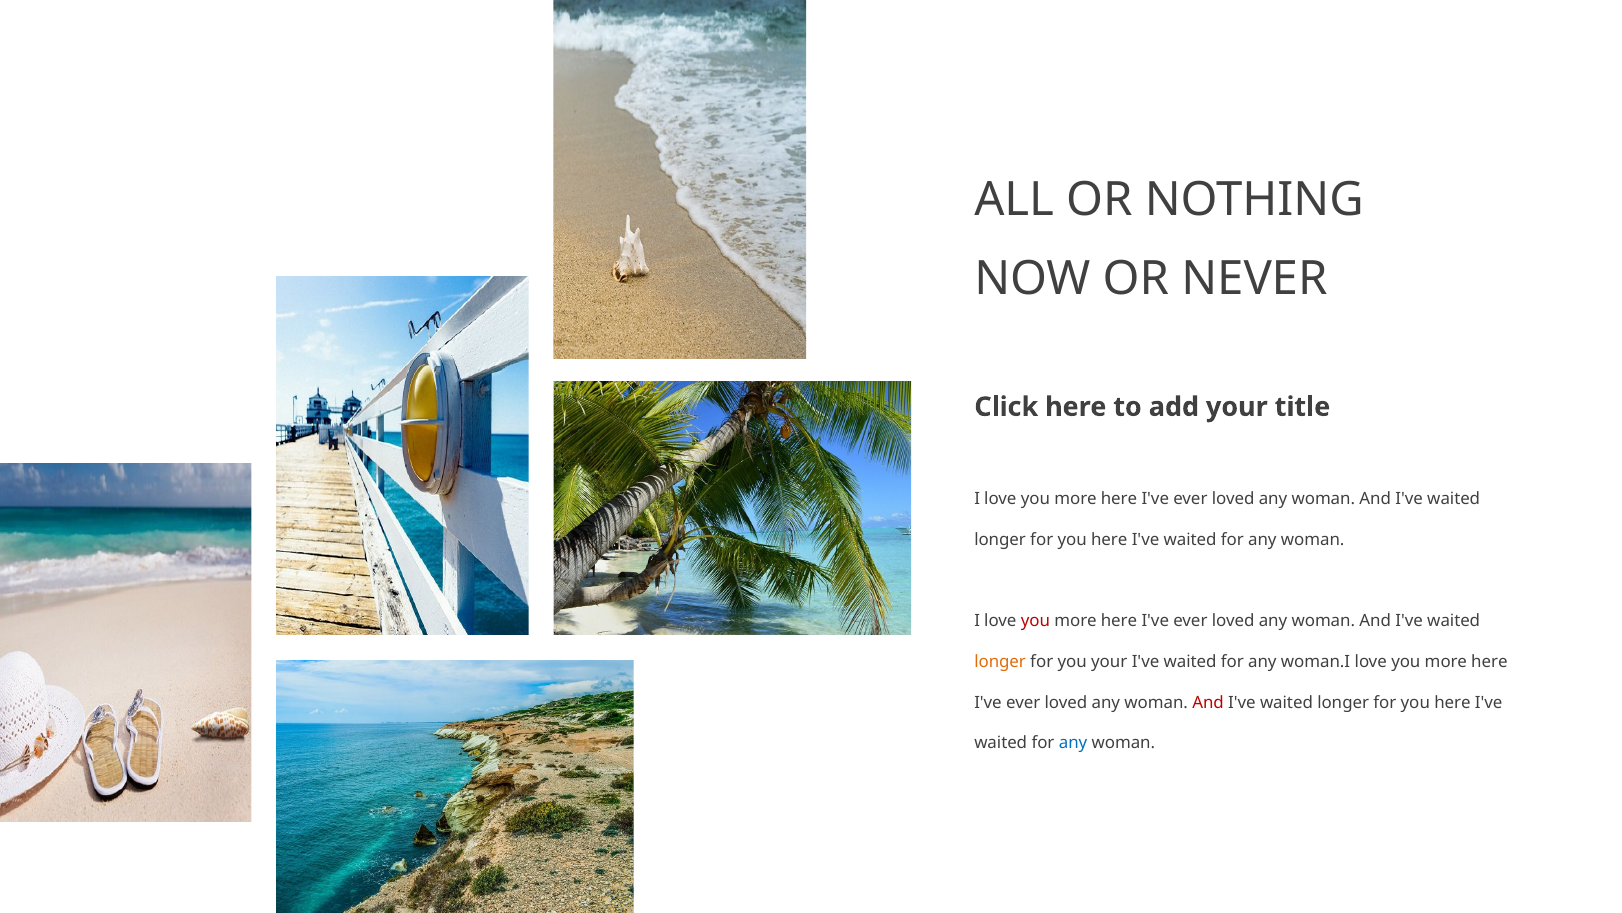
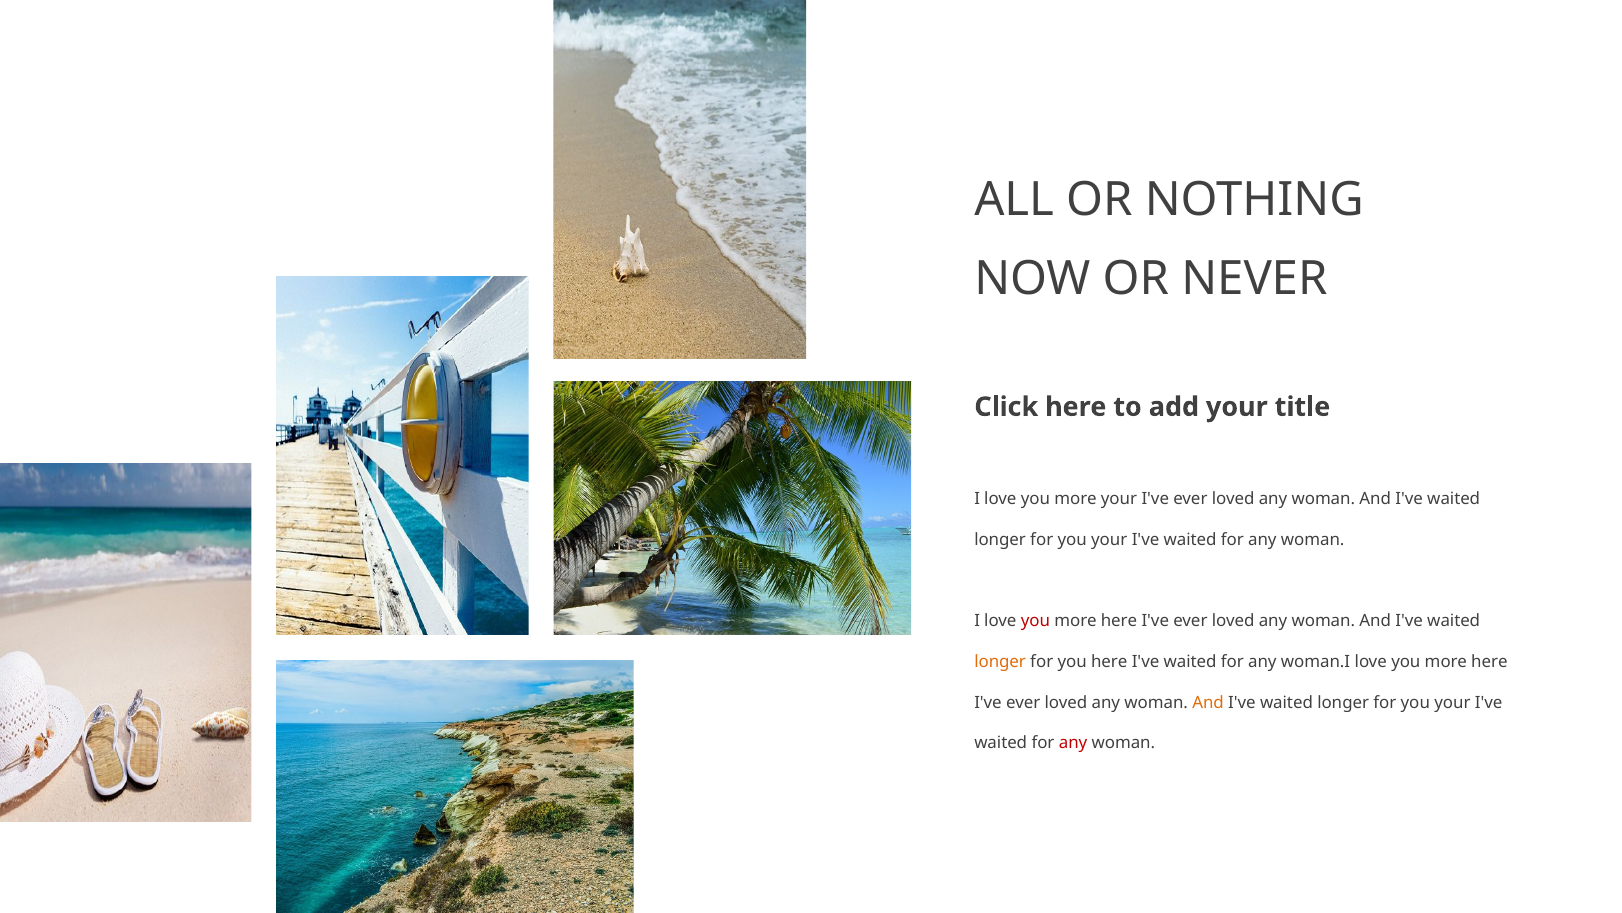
here at (1119, 499): here -> your
here at (1109, 540): here -> your
you your: your -> here
And at (1208, 702) colour: red -> orange
here at (1452, 702): here -> your
any at (1073, 743) colour: blue -> red
